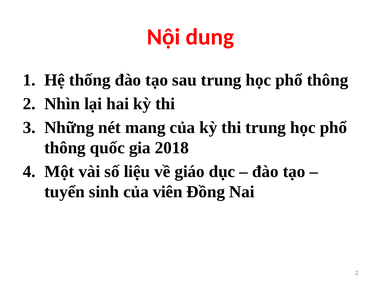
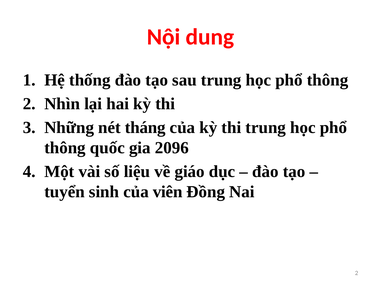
mang: mang -> tháng
2018: 2018 -> 2096
